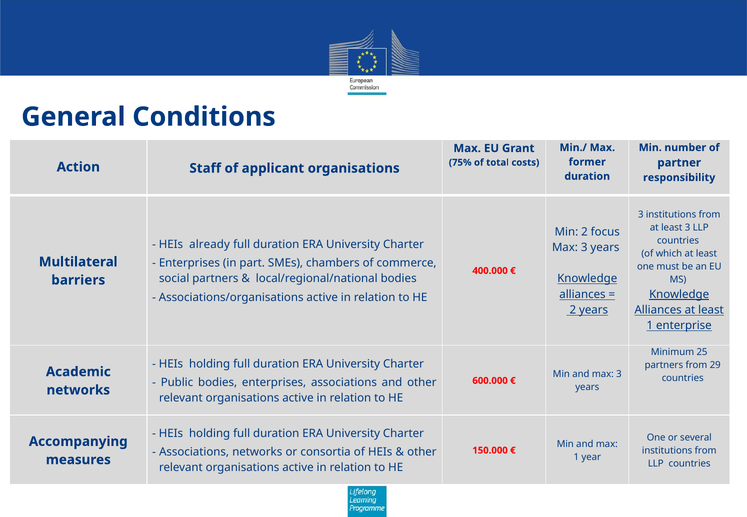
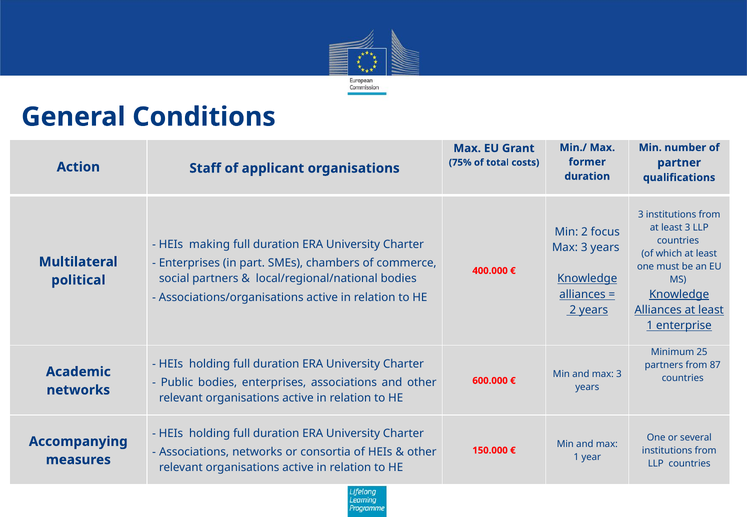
responsibility: responsibility -> qualifications
already: already -> making
barriers: barriers -> political
29: 29 -> 87
